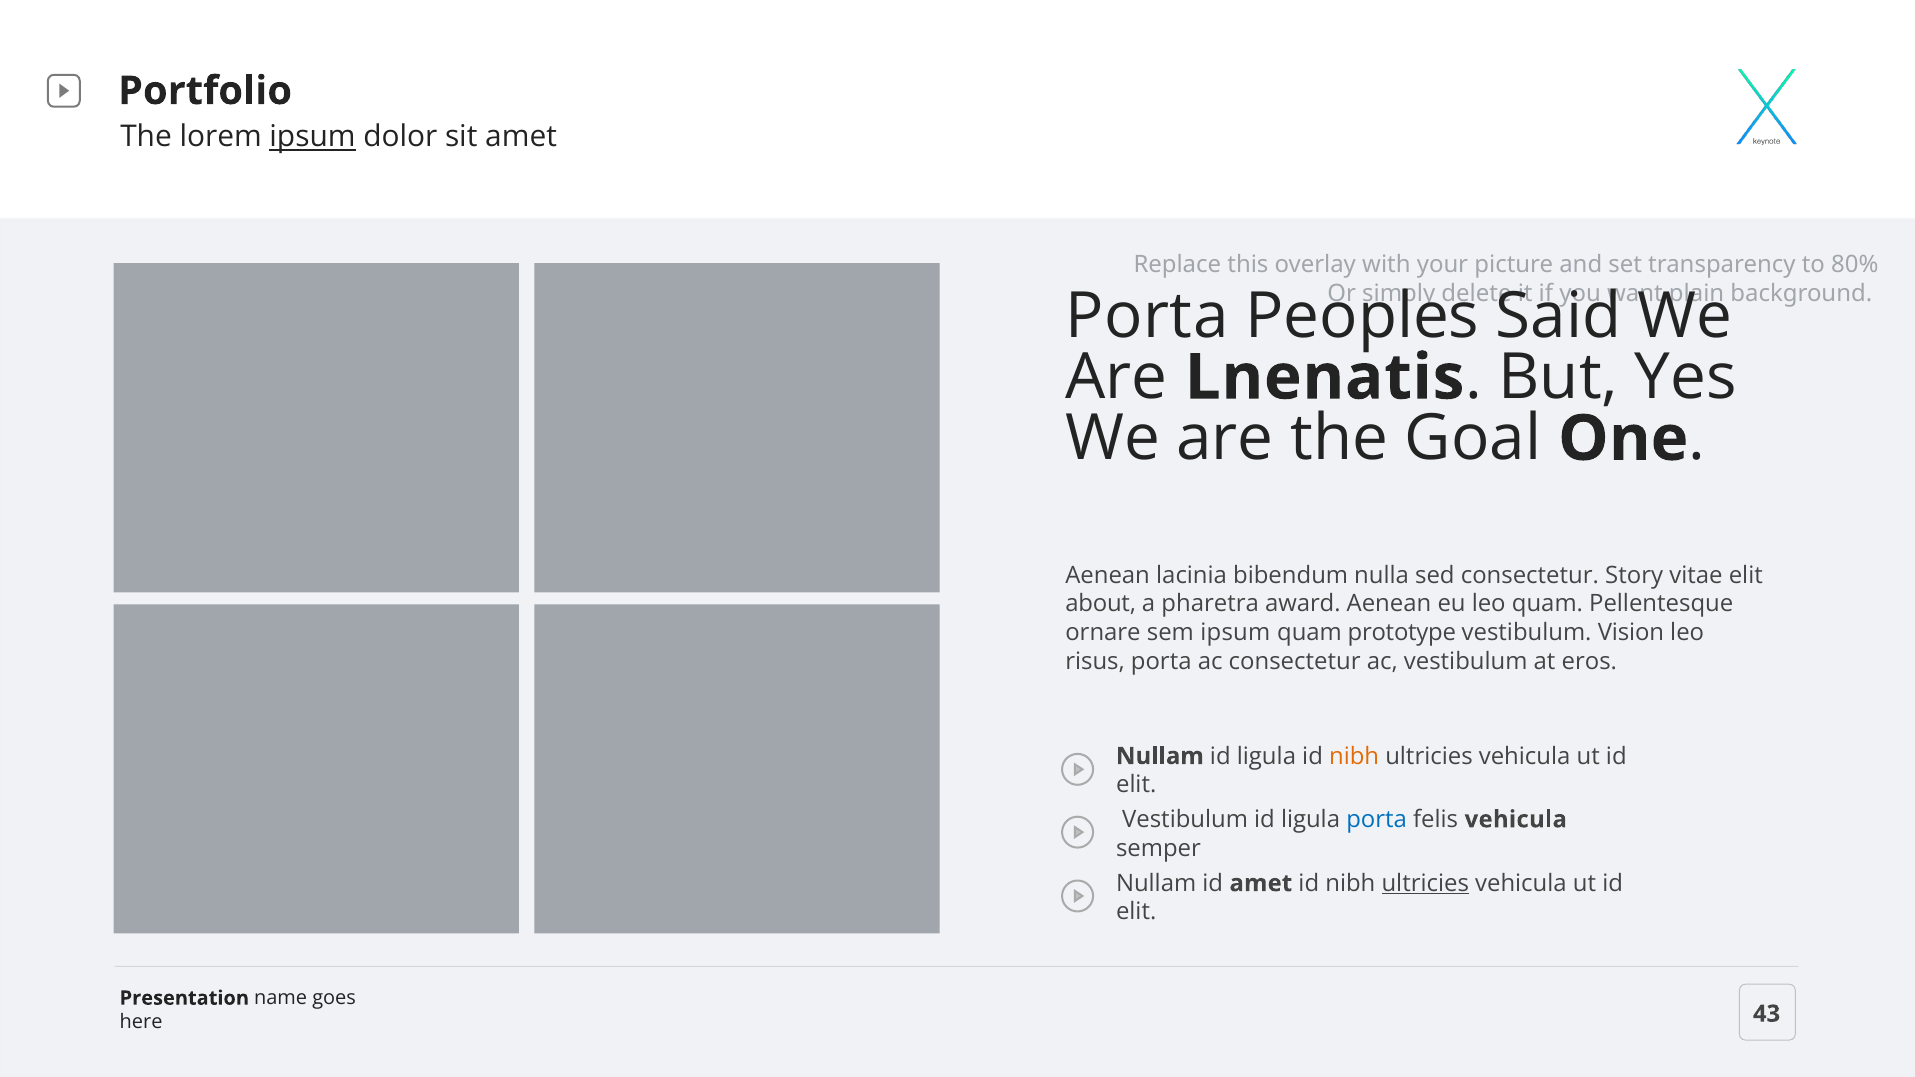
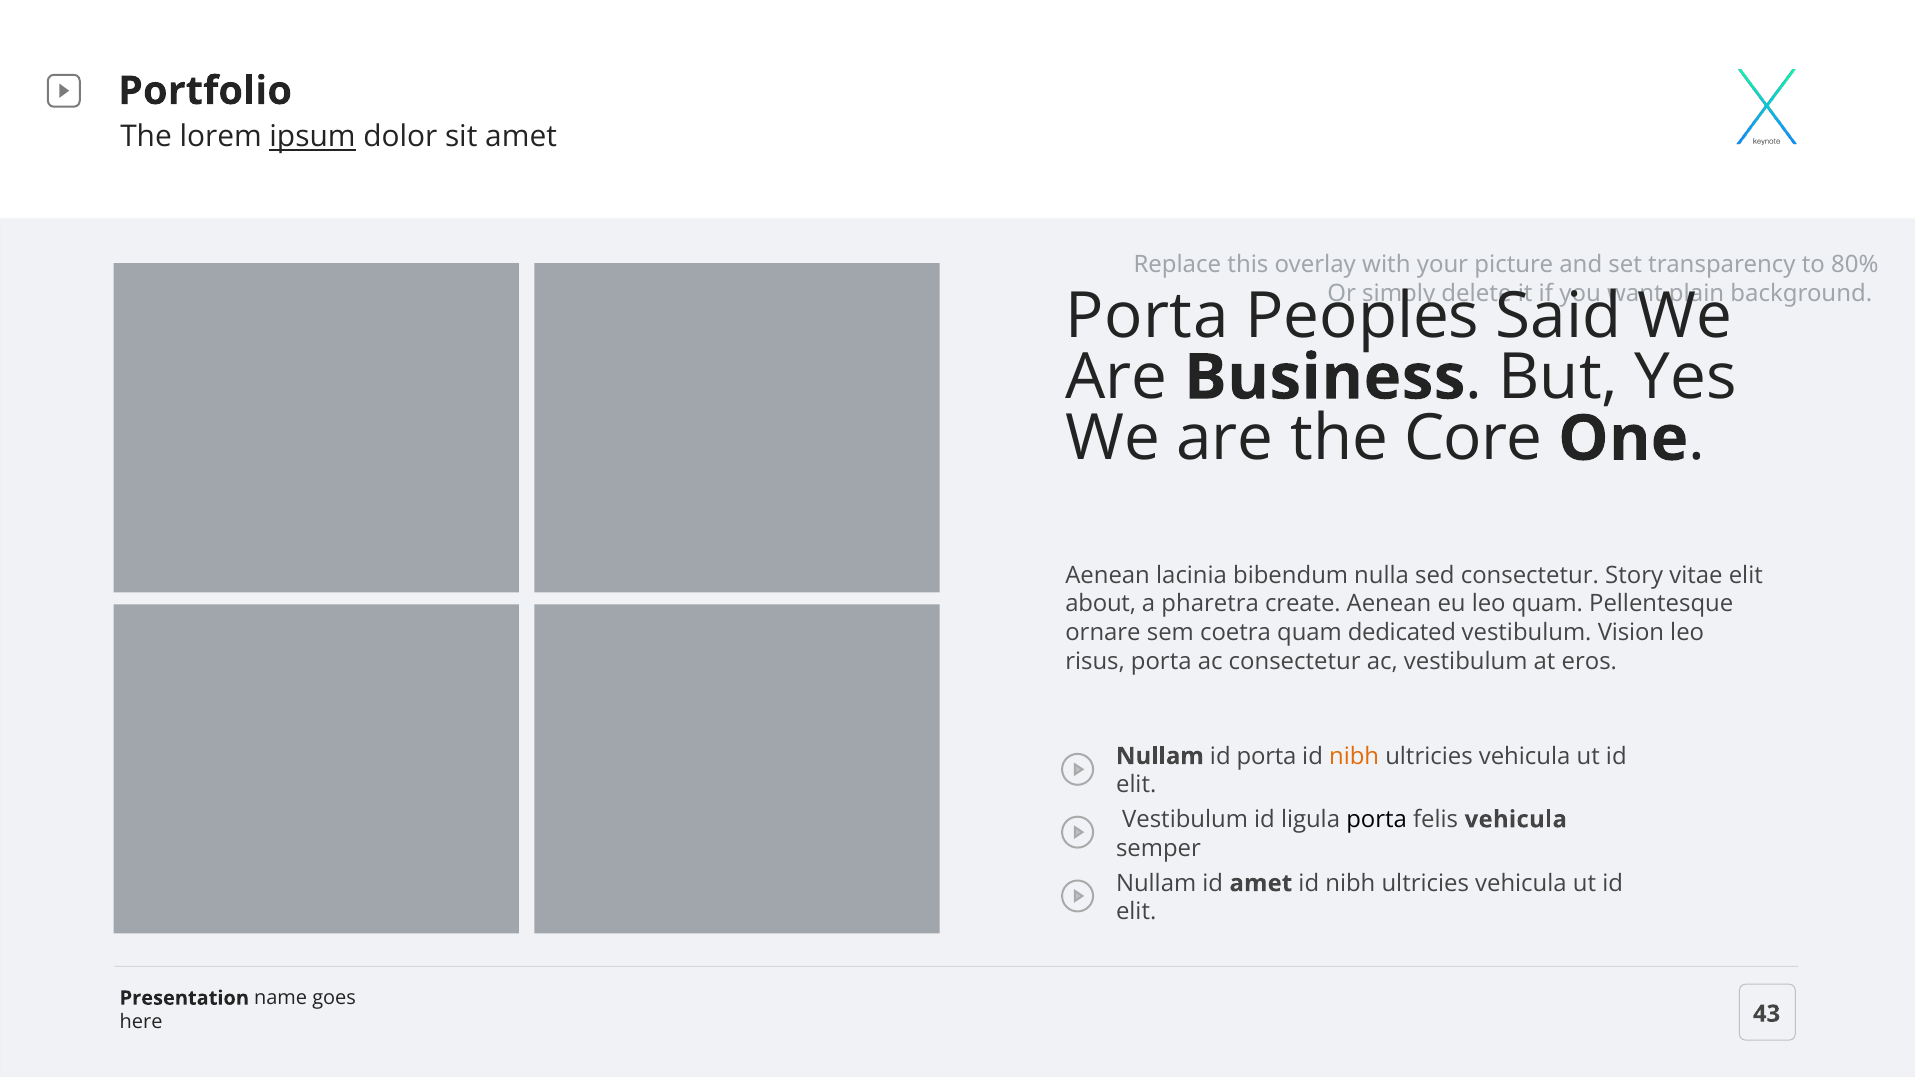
Lnenatis: Lnenatis -> Business
Goal: Goal -> Core
award: award -> create
sem ipsum: ipsum -> coetra
prototype: prototype -> dedicated
Nullam id ligula: ligula -> porta
porta at (1377, 820) colour: blue -> black
ultricies at (1425, 883) underline: present -> none
